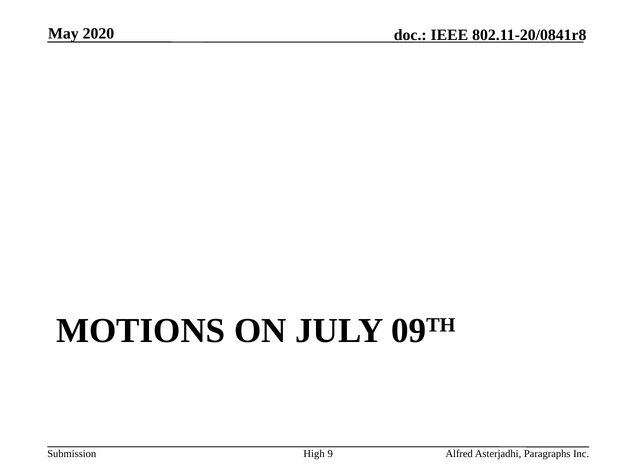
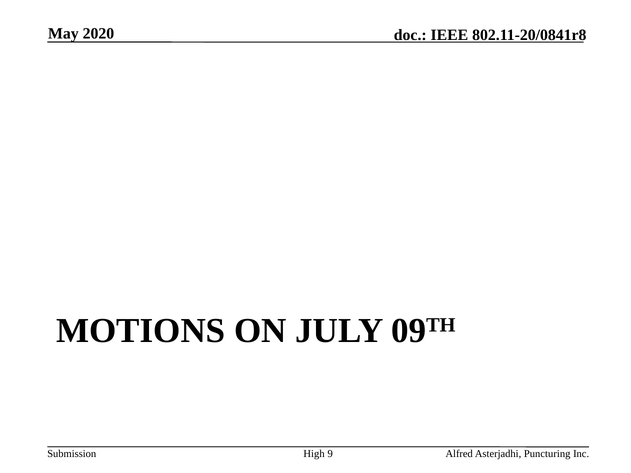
Paragraphs: Paragraphs -> Puncturing
